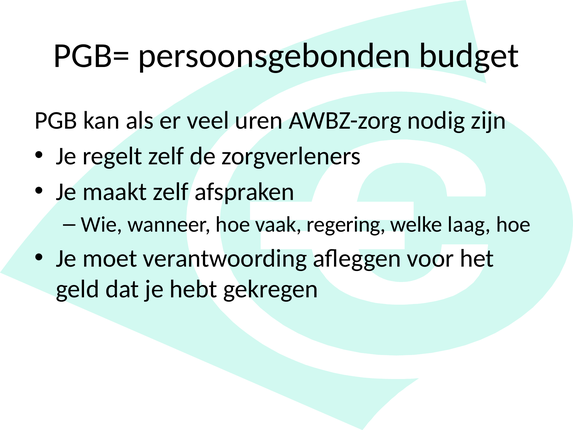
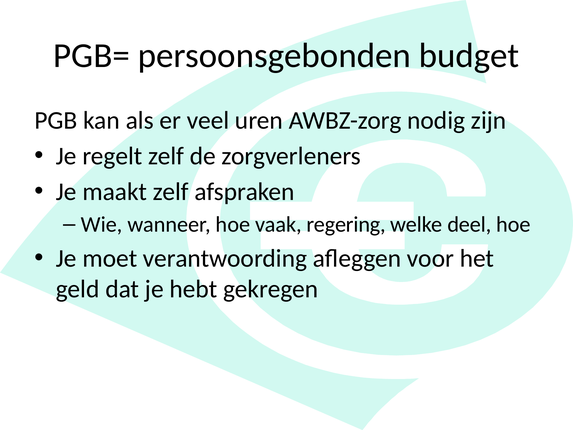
laag: laag -> deel
